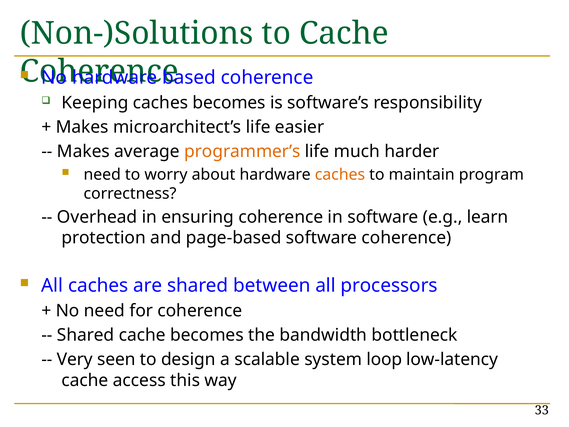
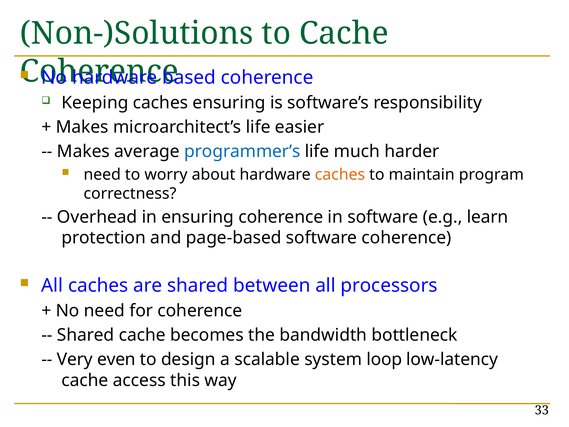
caches becomes: becomes -> ensuring
programmer’s colour: orange -> blue
seen: seen -> even
